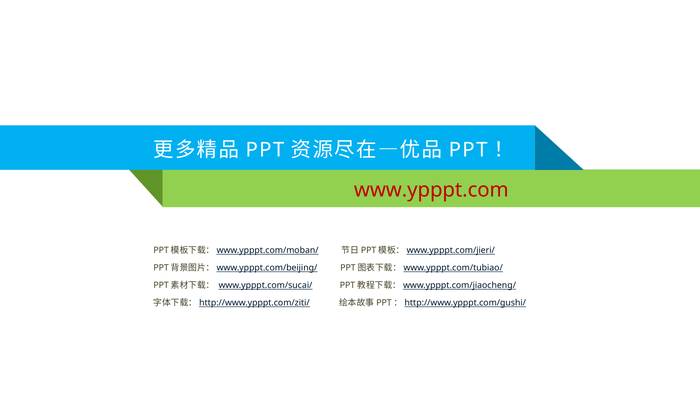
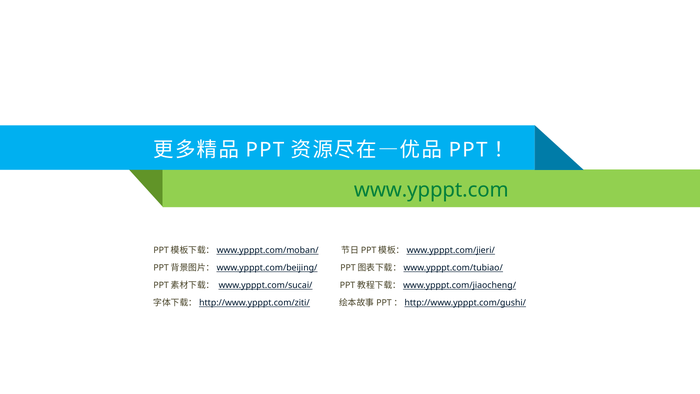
www.ypppt.com colour: red -> green
